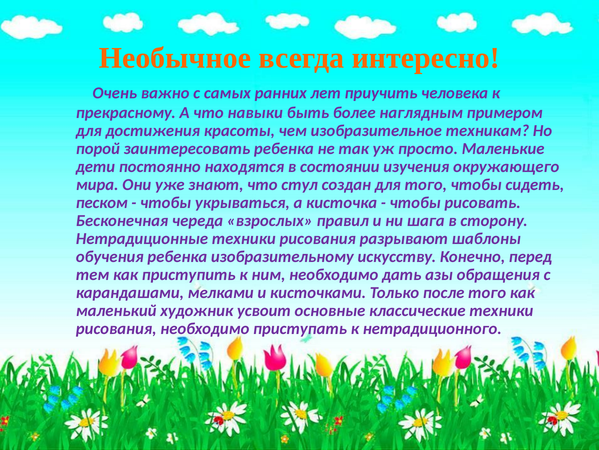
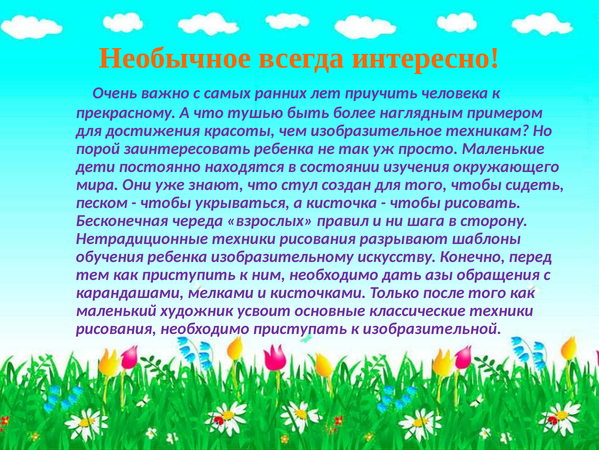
навыки: навыки -> тушью
нетрадиционного: нетрадиционного -> изобразительной
